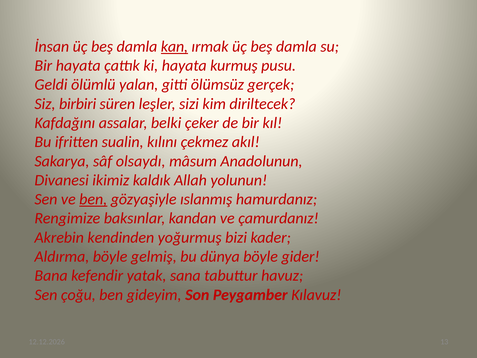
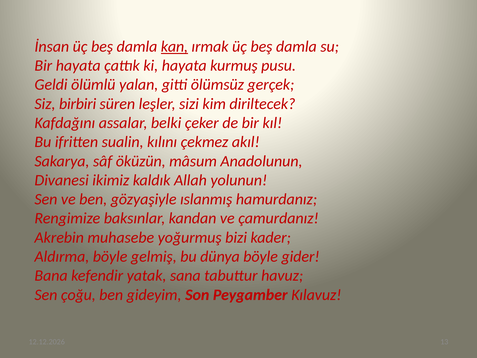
olsaydı: olsaydı -> öküzün
ben at (93, 199) underline: present -> none
kendinden: kendinden -> muhasebe
